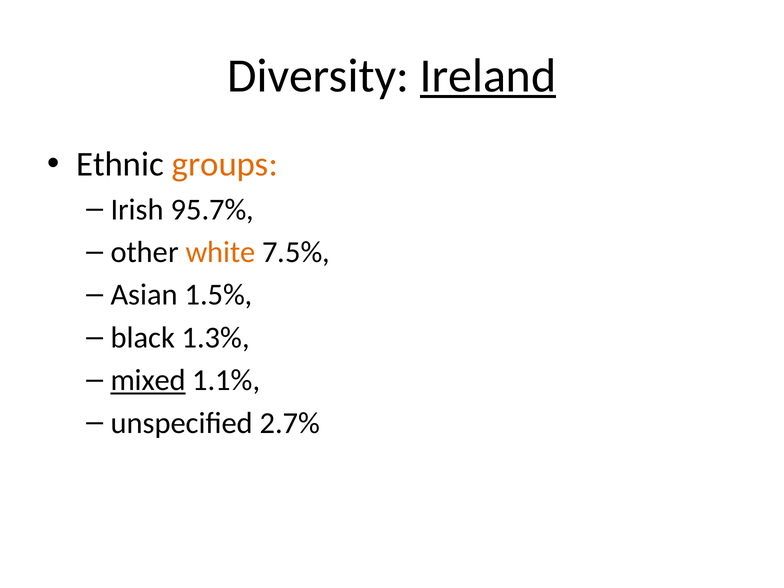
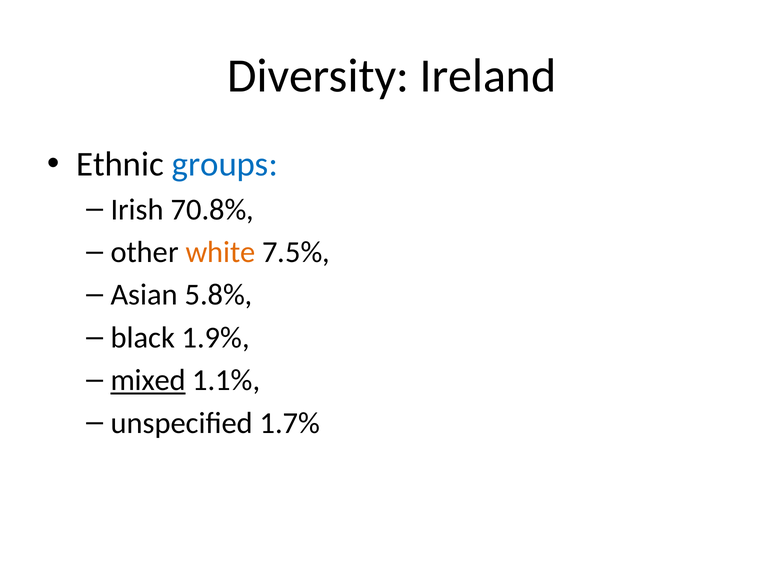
Ireland underline: present -> none
groups colour: orange -> blue
95.7%: 95.7% -> 70.8%
1.5%: 1.5% -> 5.8%
1.3%: 1.3% -> 1.9%
2.7%: 2.7% -> 1.7%
